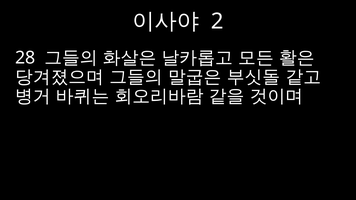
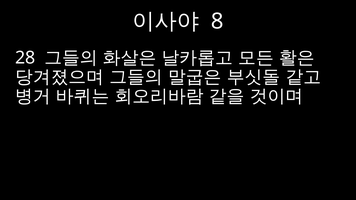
2: 2 -> 8
